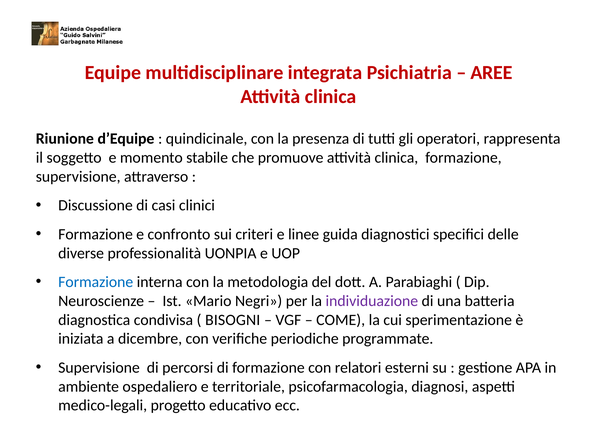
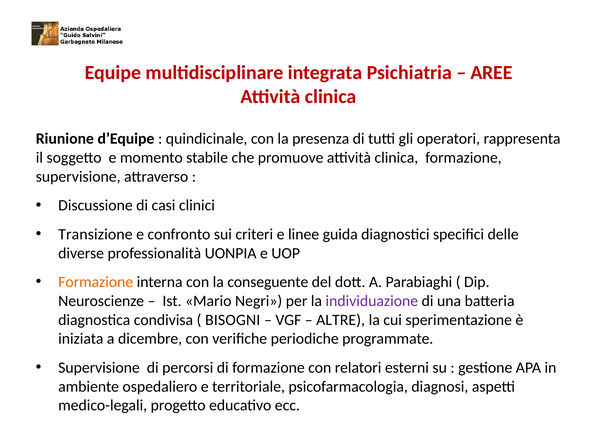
Formazione at (96, 234): Formazione -> Transizione
Formazione at (96, 282) colour: blue -> orange
metodologia: metodologia -> conseguente
COME: COME -> ALTRE
